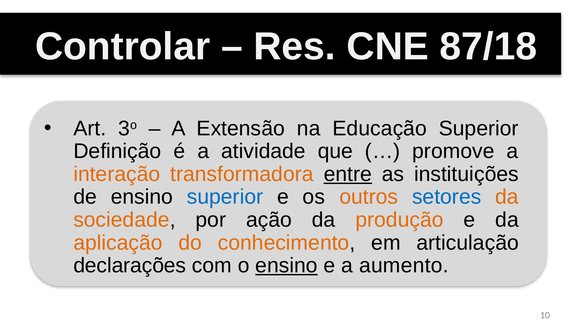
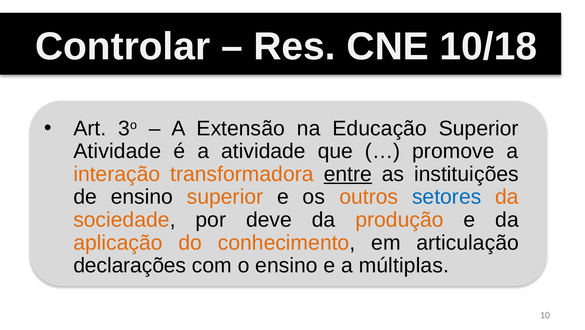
87/18: 87/18 -> 10/18
Definição at (117, 151): Definição -> Atividade
superior at (225, 197) colour: blue -> orange
ação: ação -> deve
ensino at (286, 265) underline: present -> none
aumento: aumento -> múltiplas
